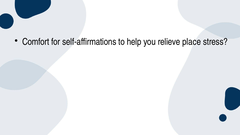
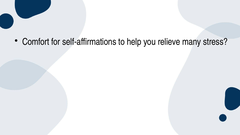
place: place -> many
